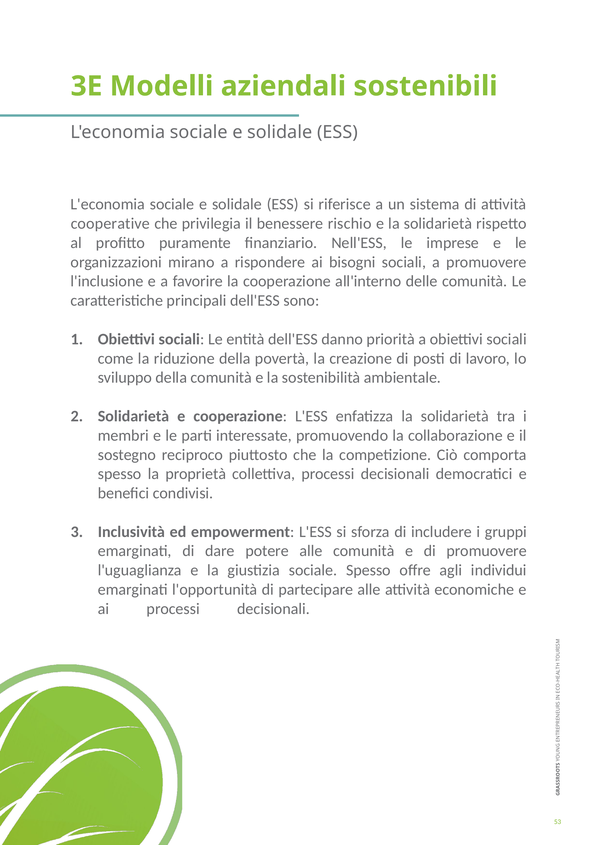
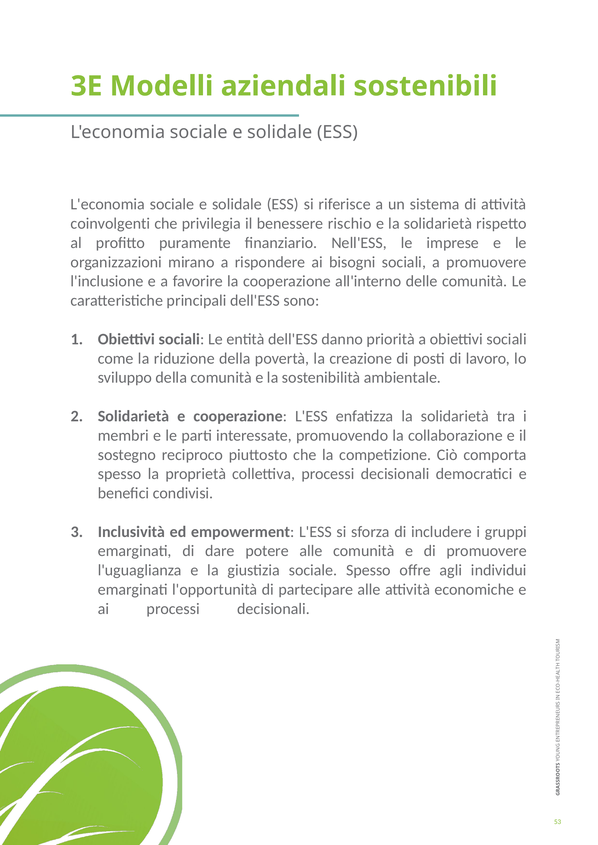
cooperative: cooperative -> coinvolgenti
